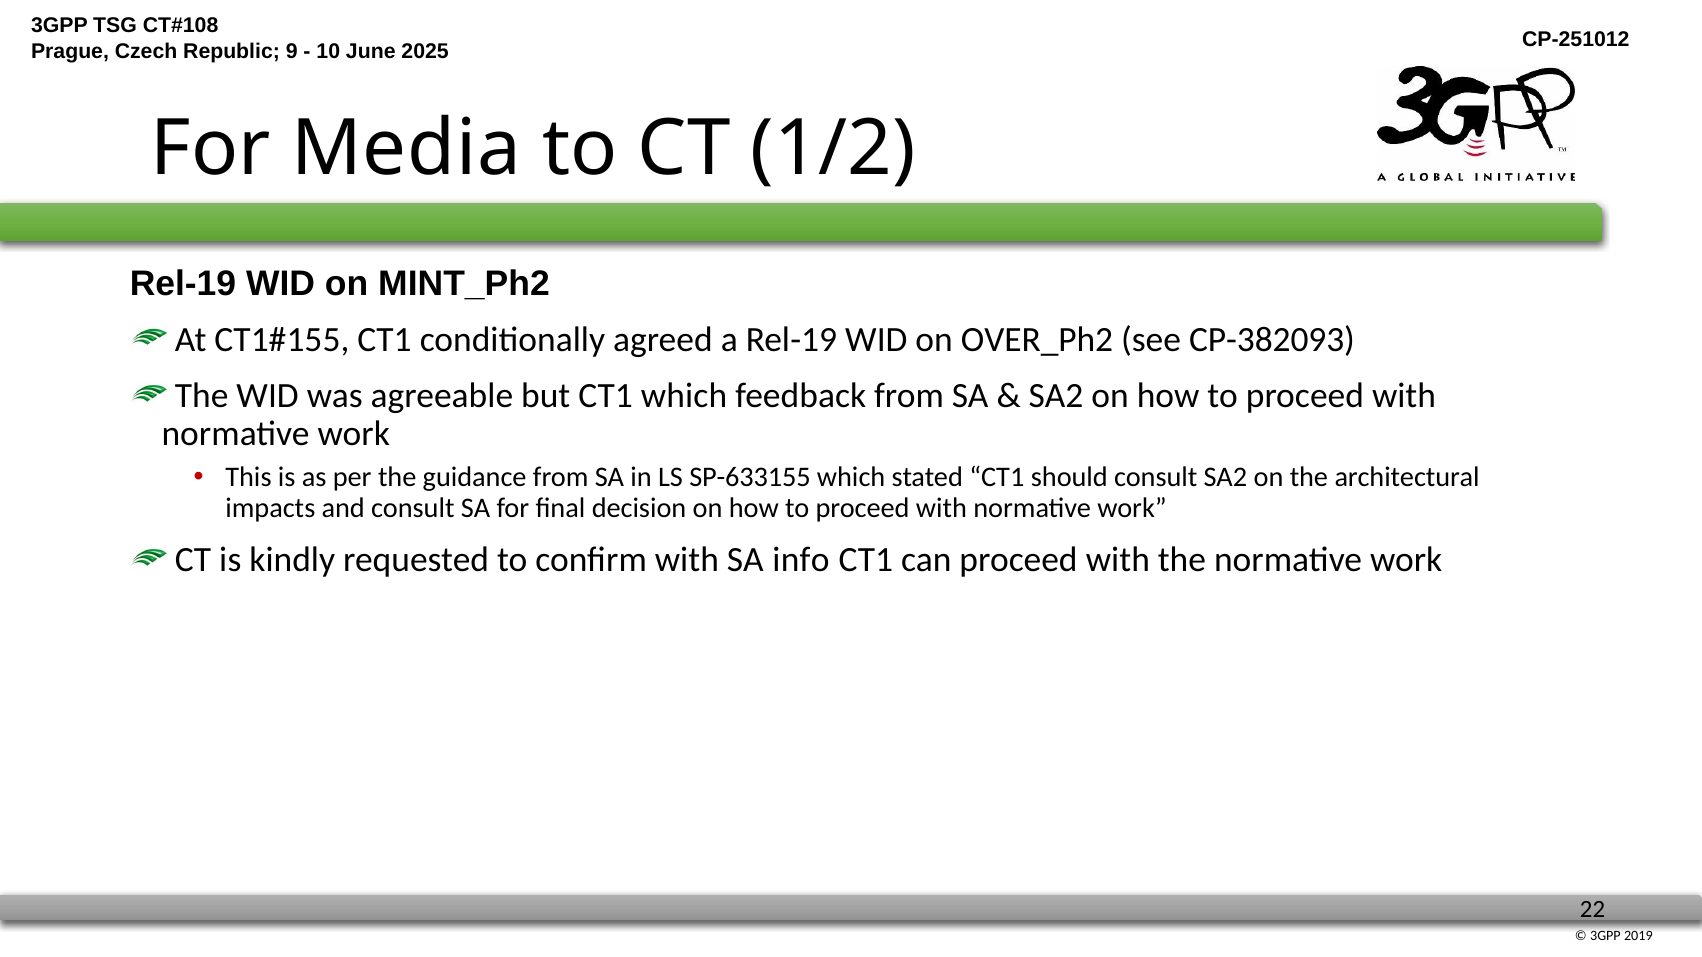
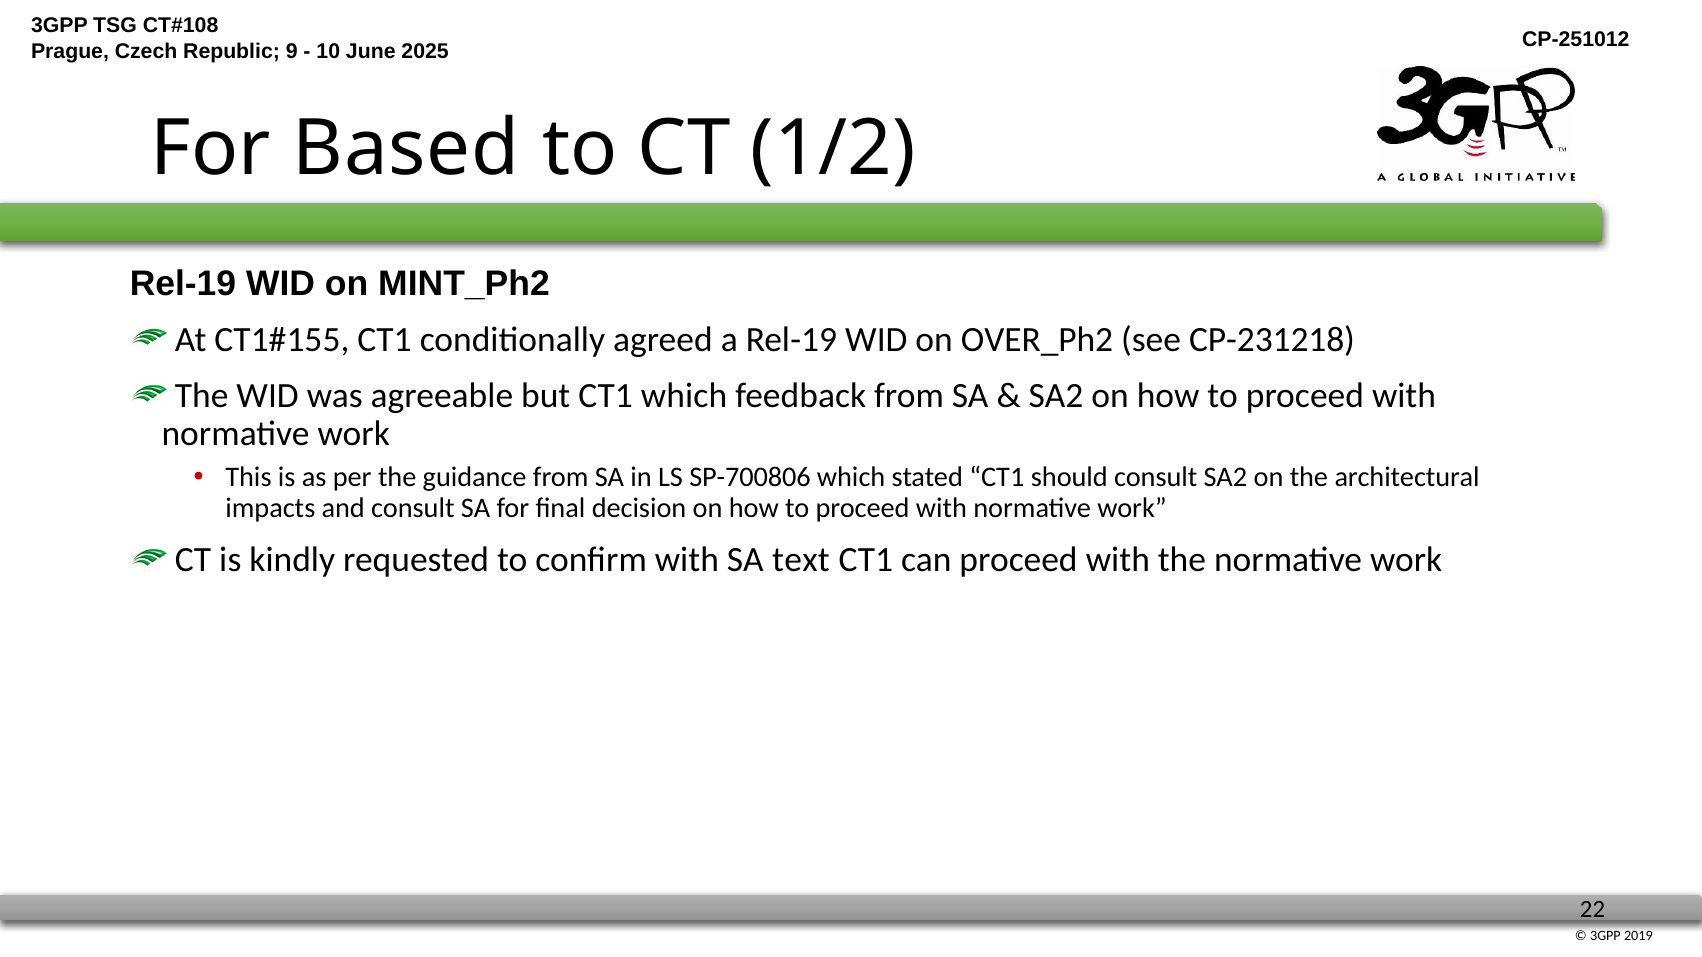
Media: Media -> Based
CP-382093: CP-382093 -> CP-231218
SP-633155: SP-633155 -> SP-700806
info: info -> text
